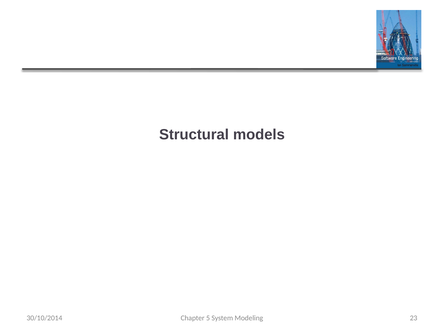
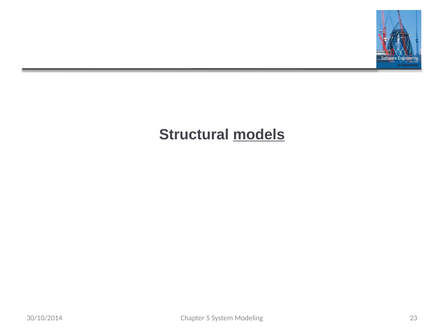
models underline: none -> present
